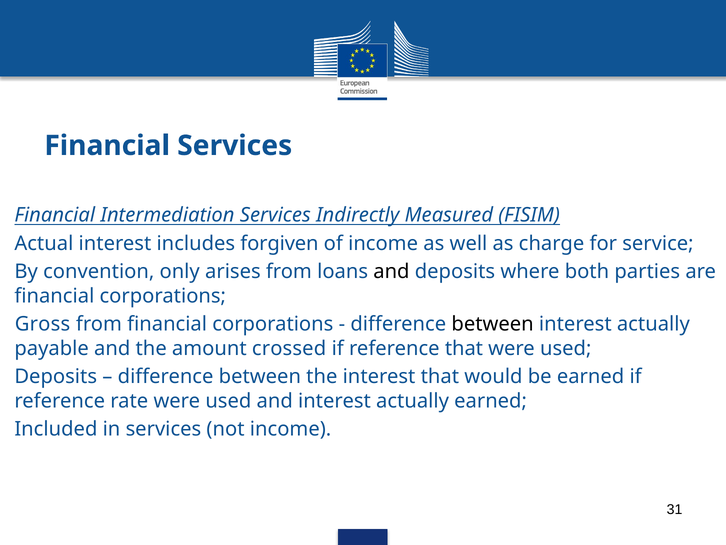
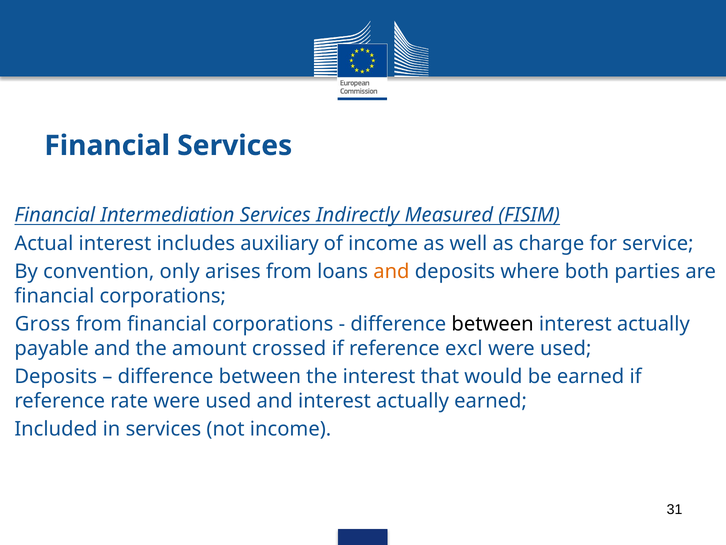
forgiven: forgiven -> auxiliary
and at (391, 272) colour: black -> orange
reference that: that -> excl
